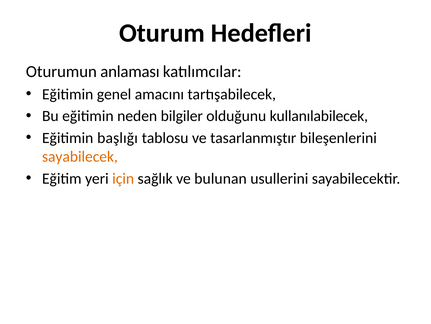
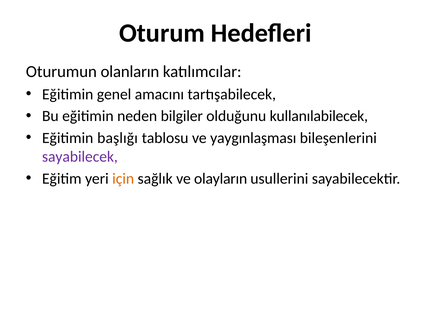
anlaması: anlaması -> olanların
tasarlanmıştır: tasarlanmıştır -> yaygınlaşması
sayabilecek colour: orange -> purple
bulunan: bulunan -> olayların
